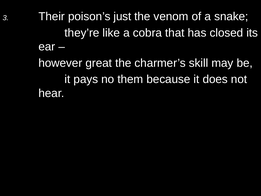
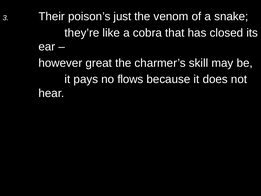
them: them -> flows
